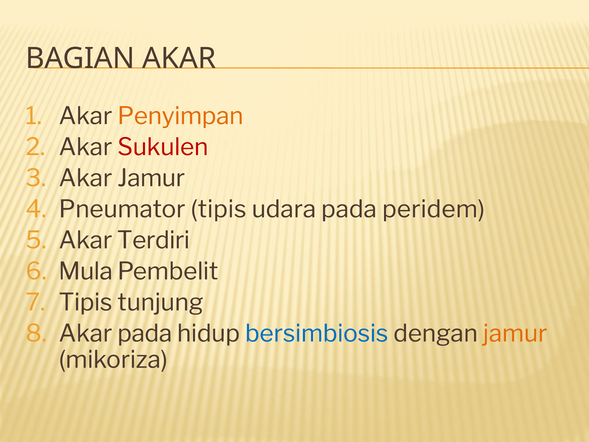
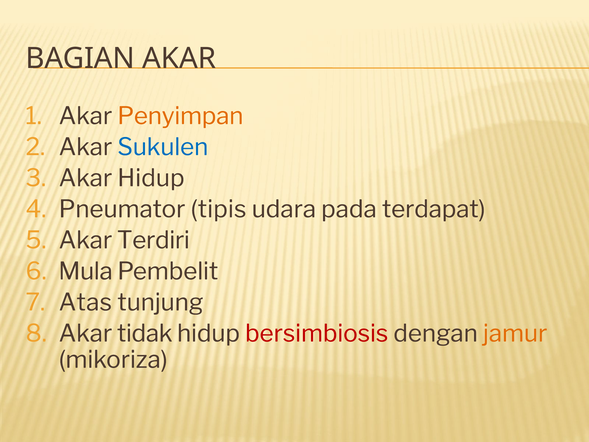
Sukulen colour: red -> blue
Akar Jamur: Jamur -> Hidup
peridem: peridem -> terdapat
Tipis at (85, 302): Tipis -> Atas
Akar pada: pada -> tidak
bersimbiosis colour: blue -> red
